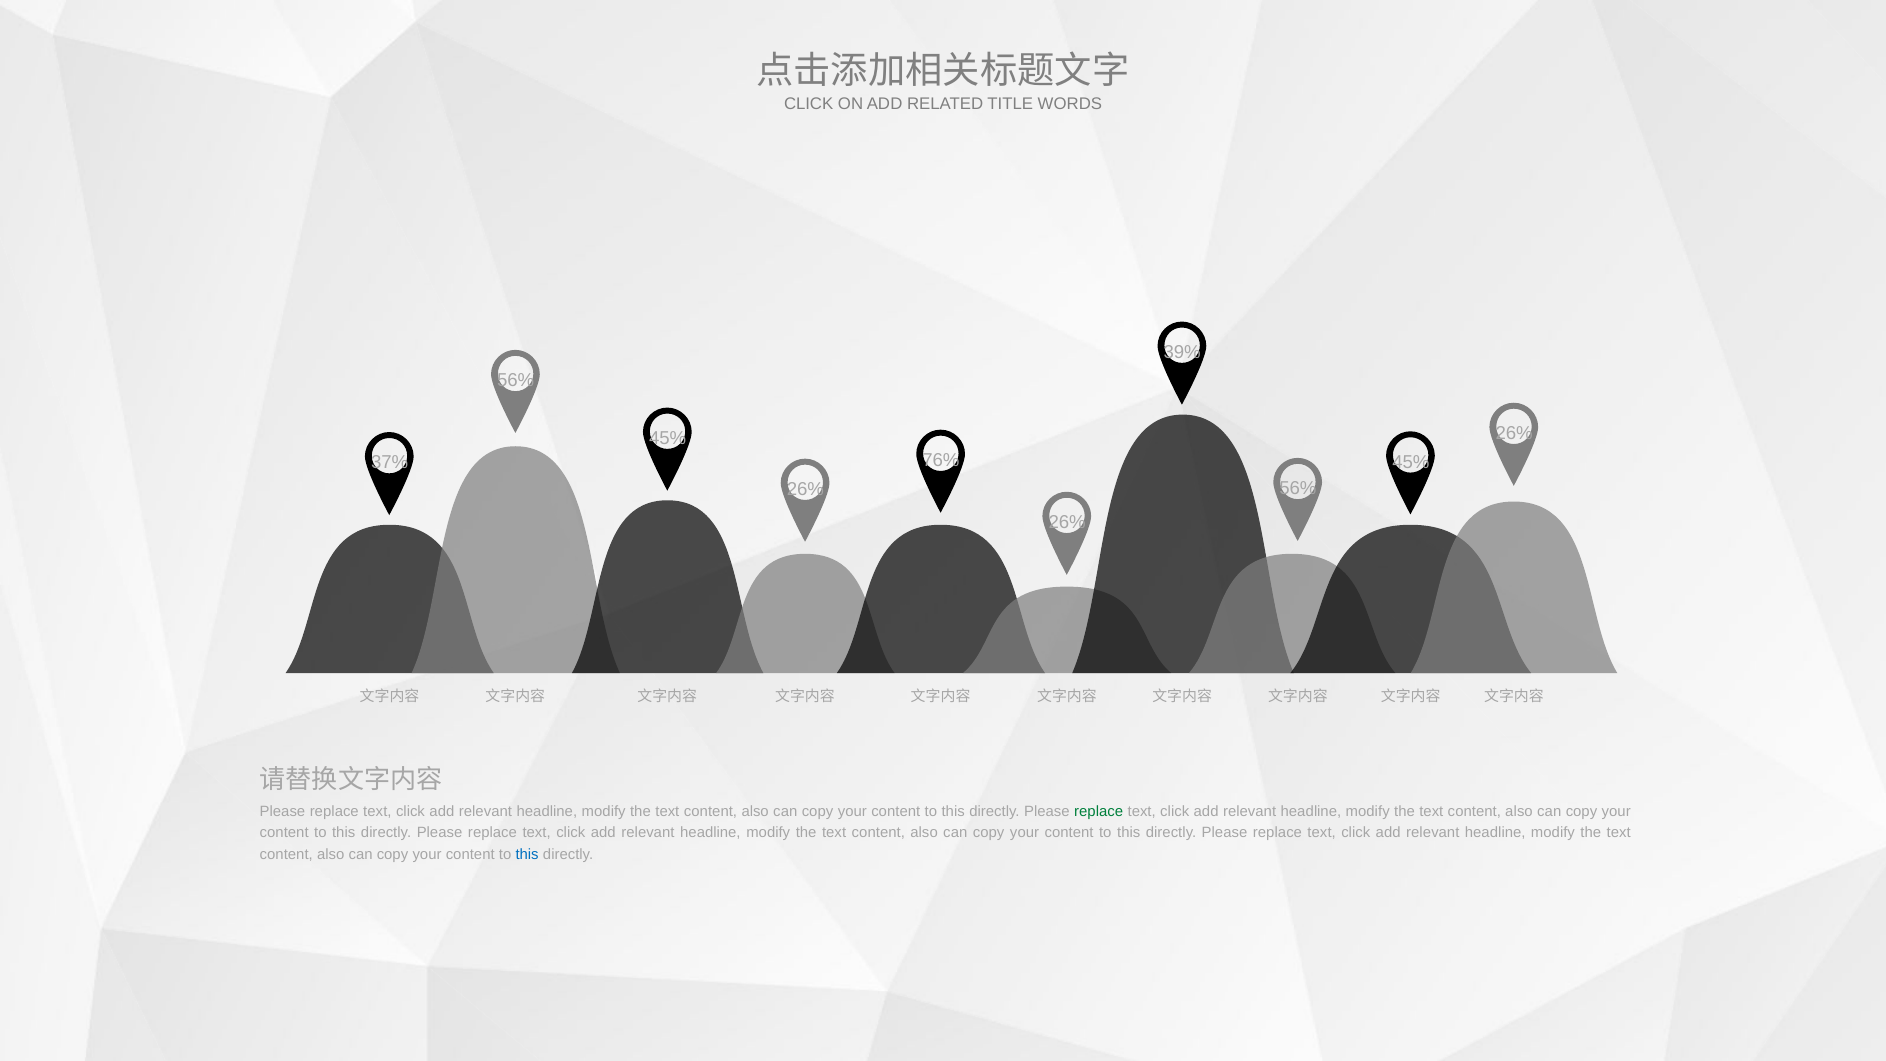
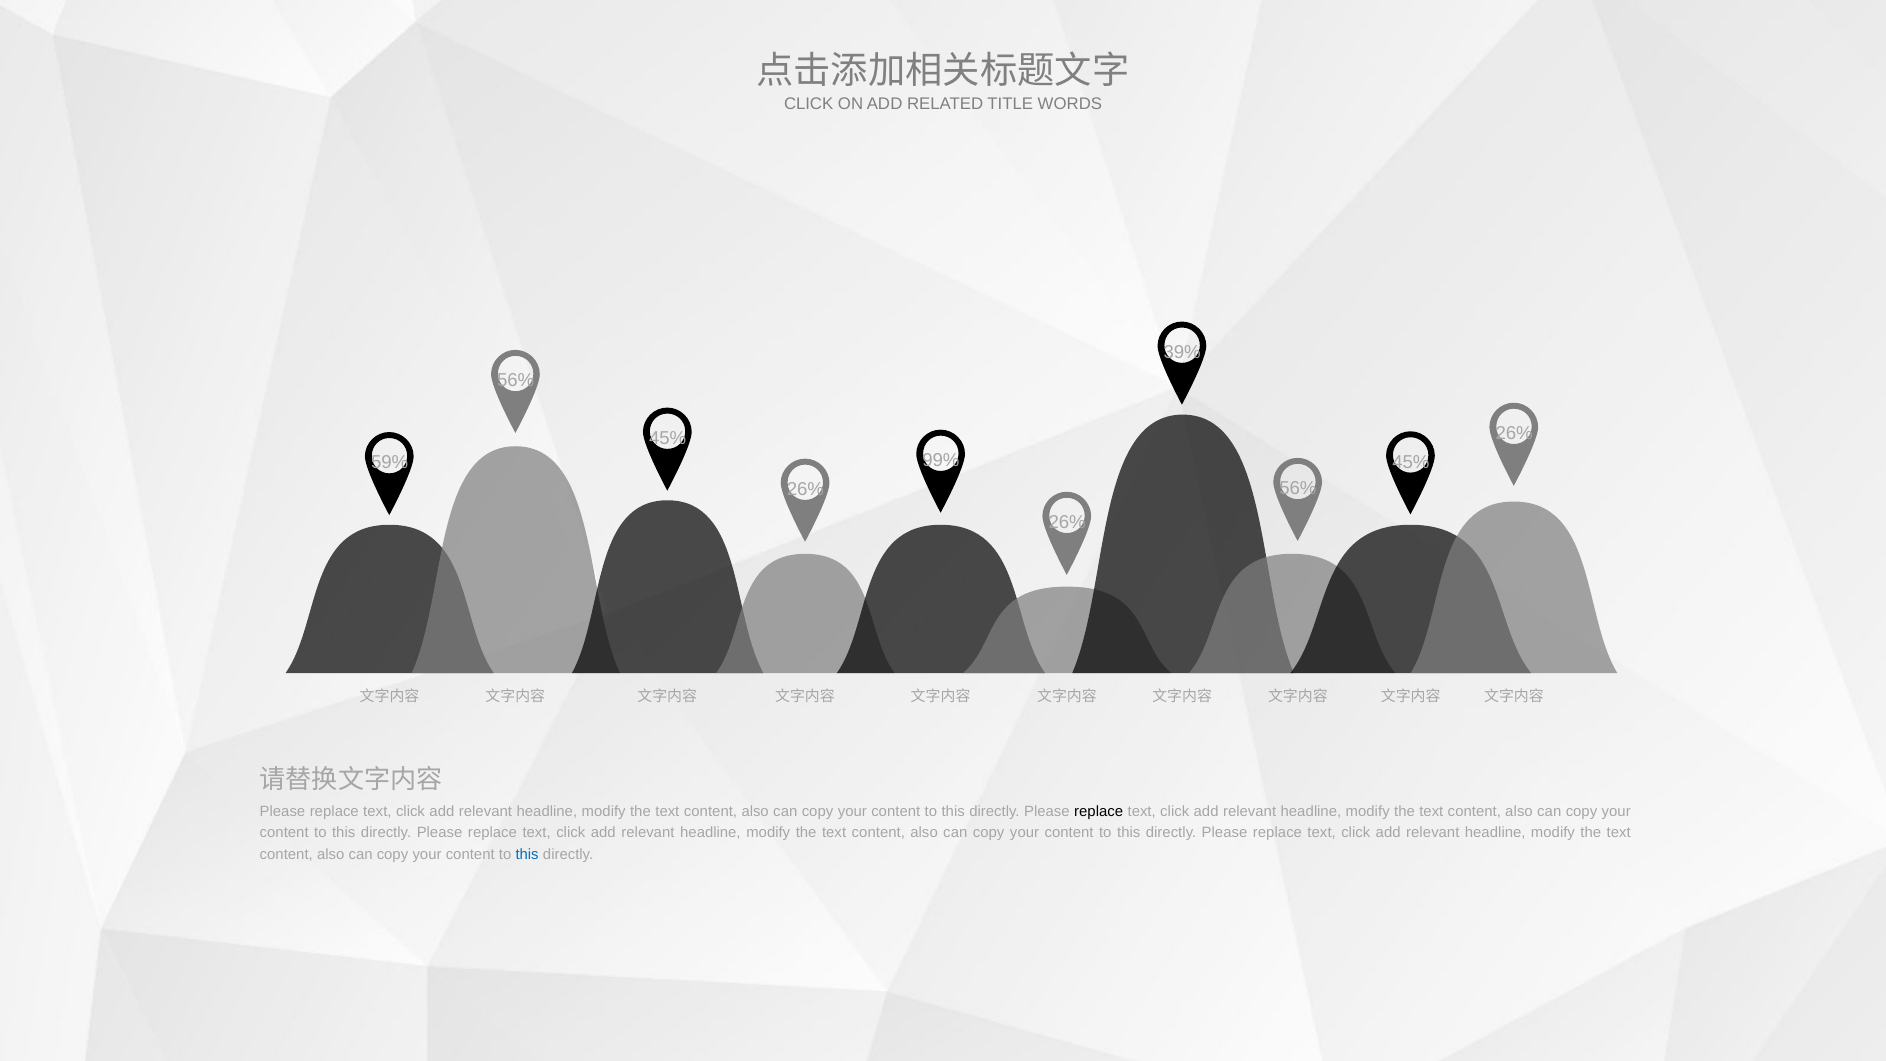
76%: 76% -> 99%
37%: 37% -> 59%
replace at (1099, 811) colour: green -> black
